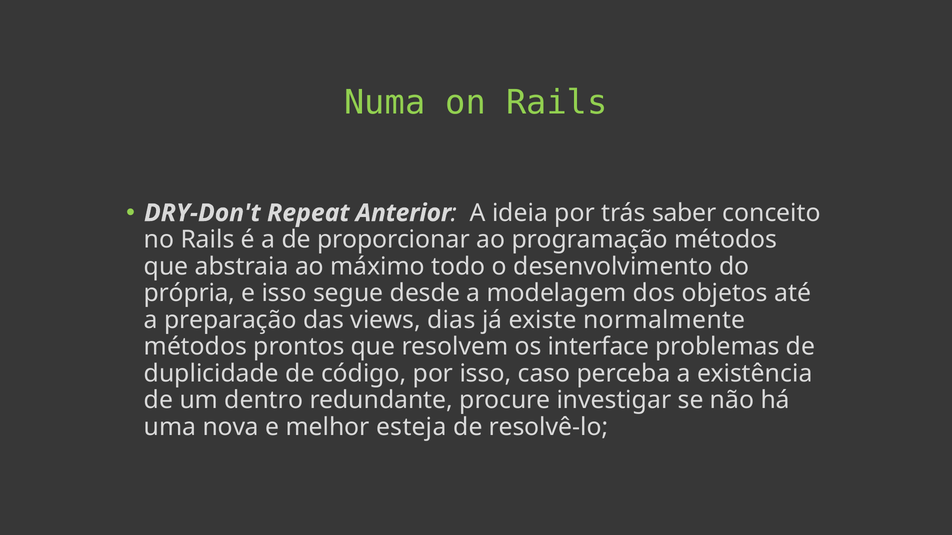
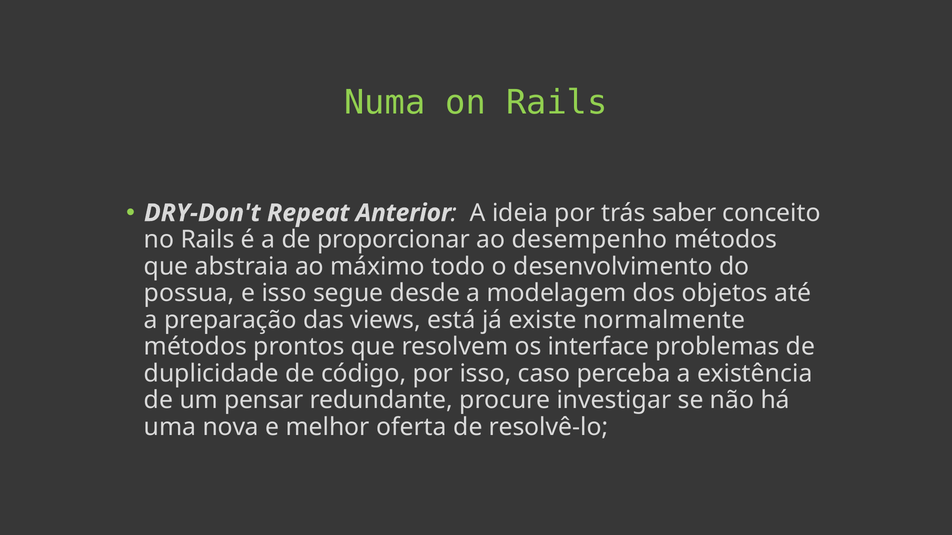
programação: programação -> desempenho
própria: própria -> possua
dias: dias -> está
dentro: dentro -> pensar
esteja: esteja -> oferta
